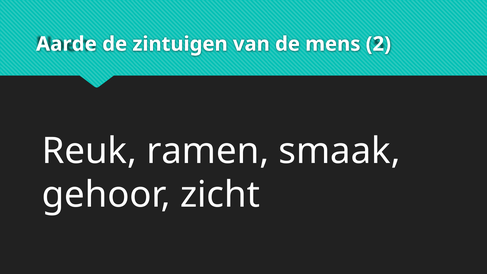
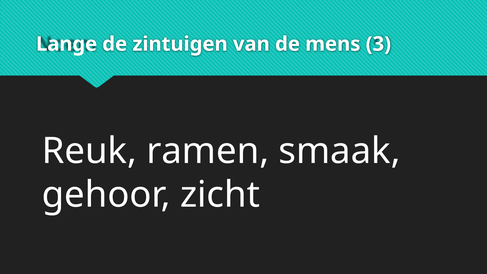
Aarde: Aarde -> Lange
2: 2 -> 3
